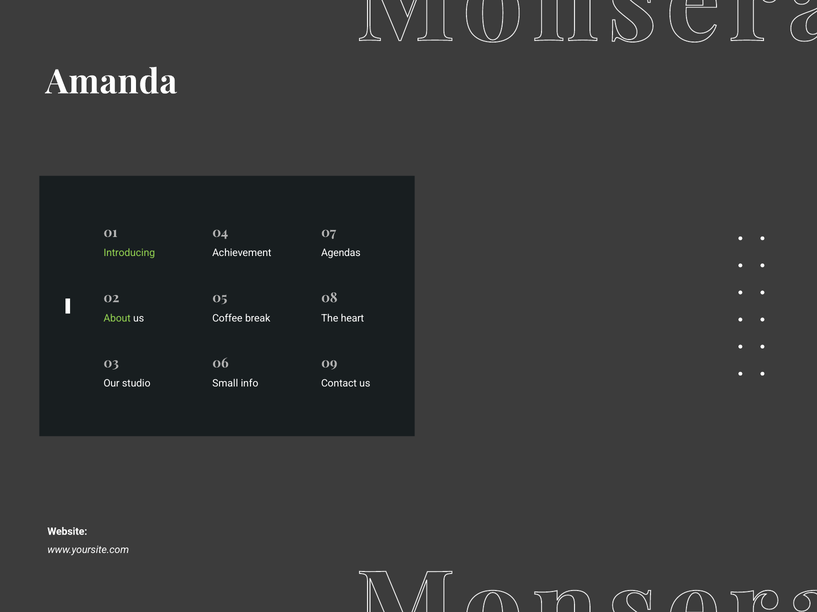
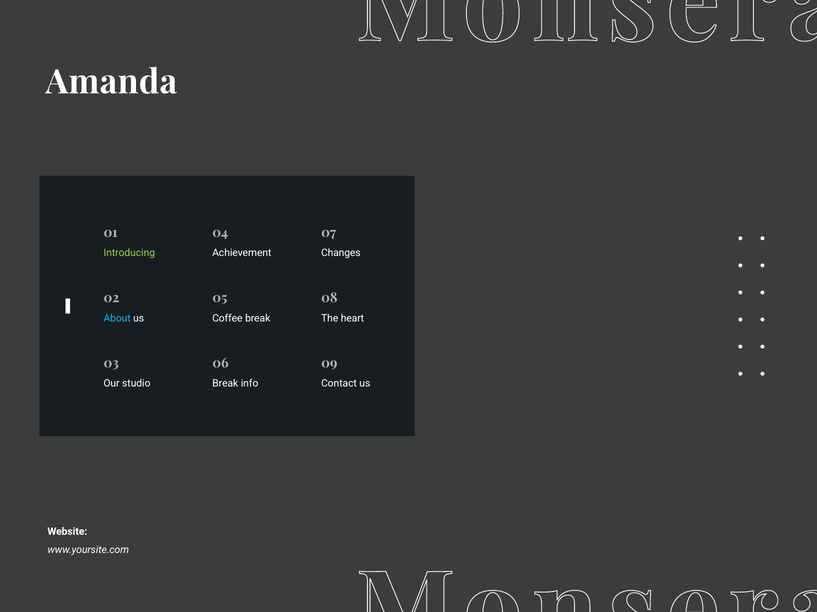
Agendas: Agendas -> Changes
About colour: light green -> light blue
Small at (225, 384): Small -> Break
